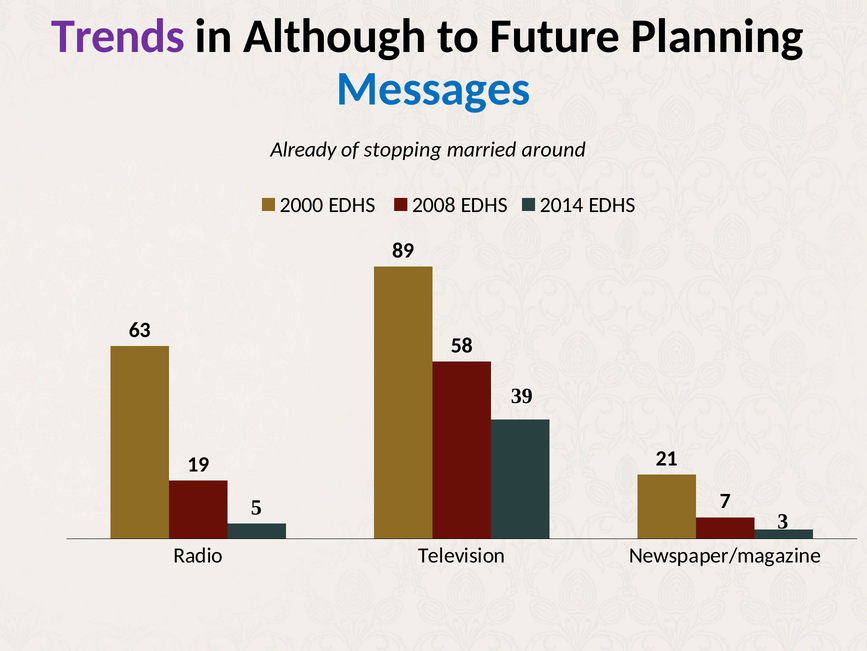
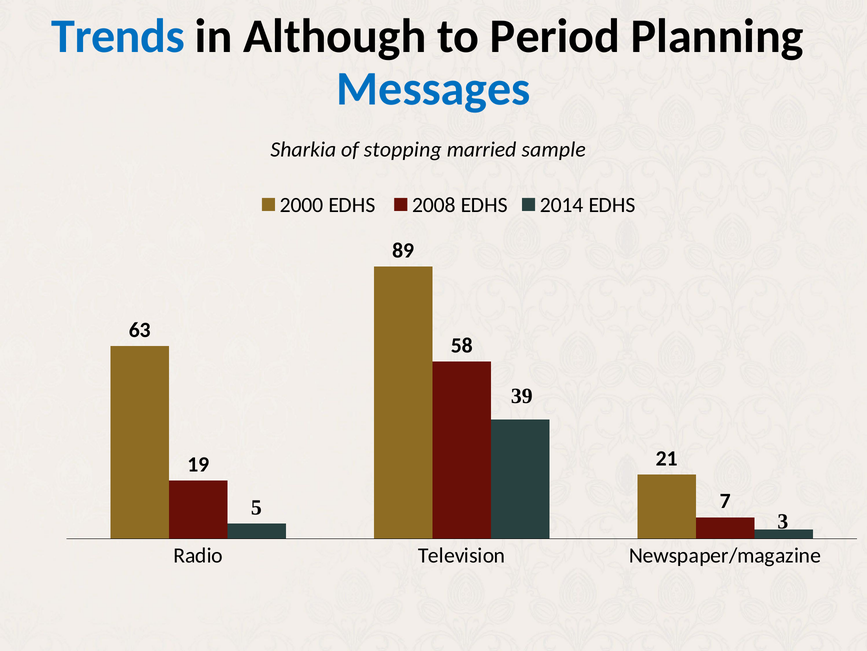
Trends colour: purple -> blue
Future: Future -> Period
Already: Already -> Sharkia
around: around -> sample
